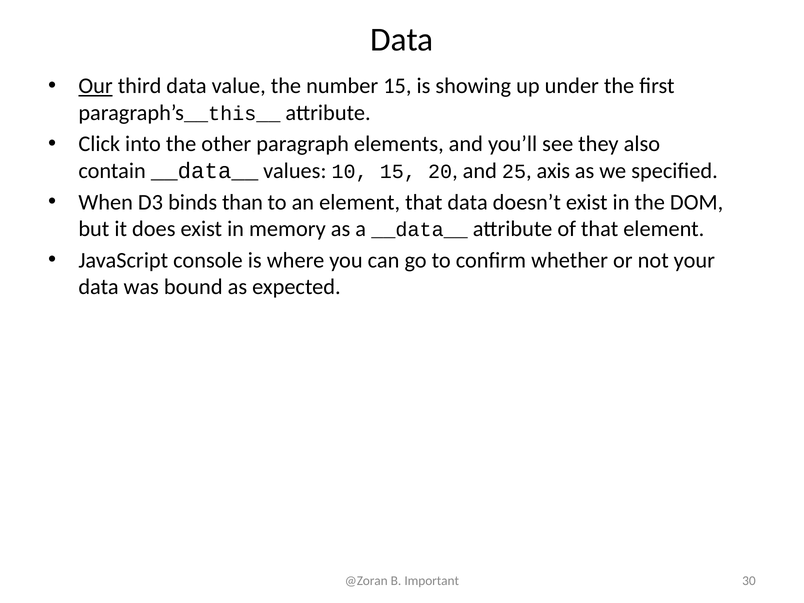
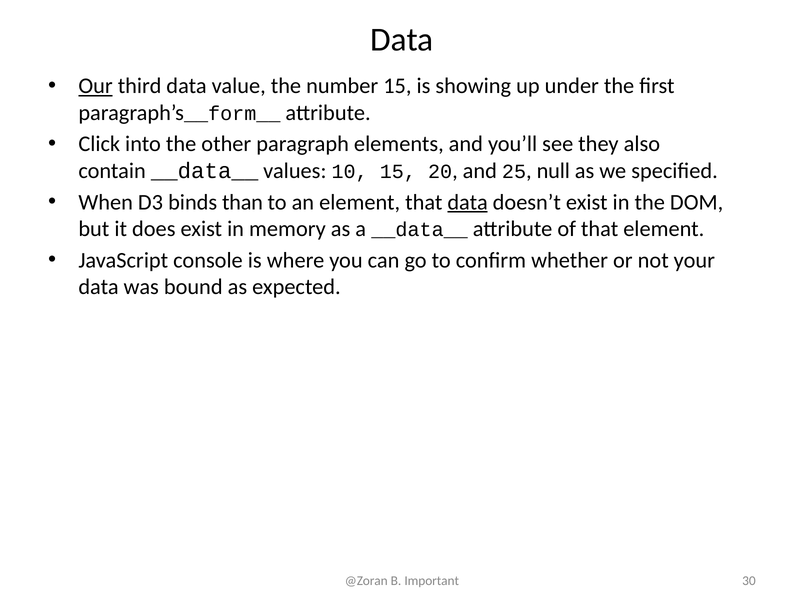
__this__: __this__ -> __form__
axis: axis -> null
data at (468, 202) underline: none -> present
